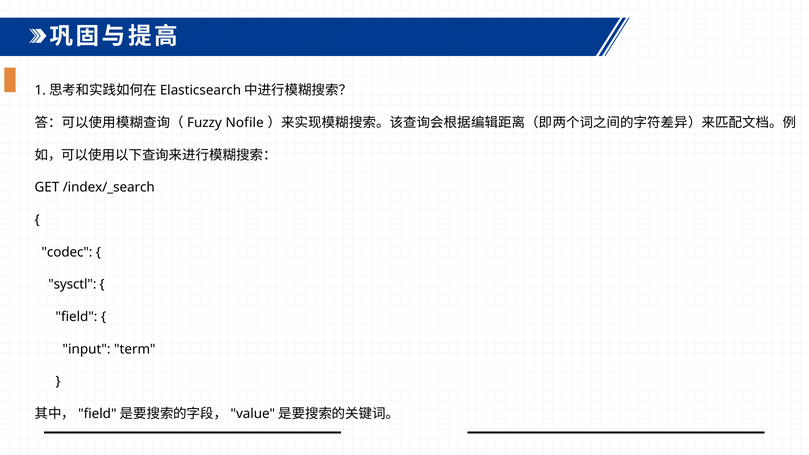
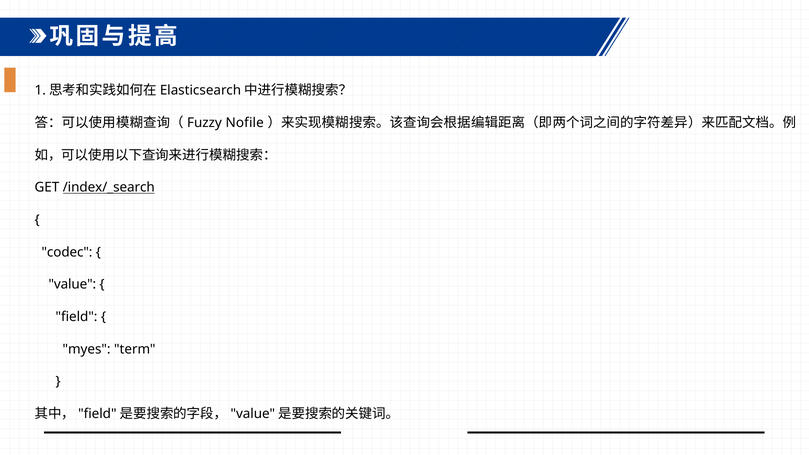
/index/_search underline: none -> present
sysctl: sysctl -> value
input: input -> myes
